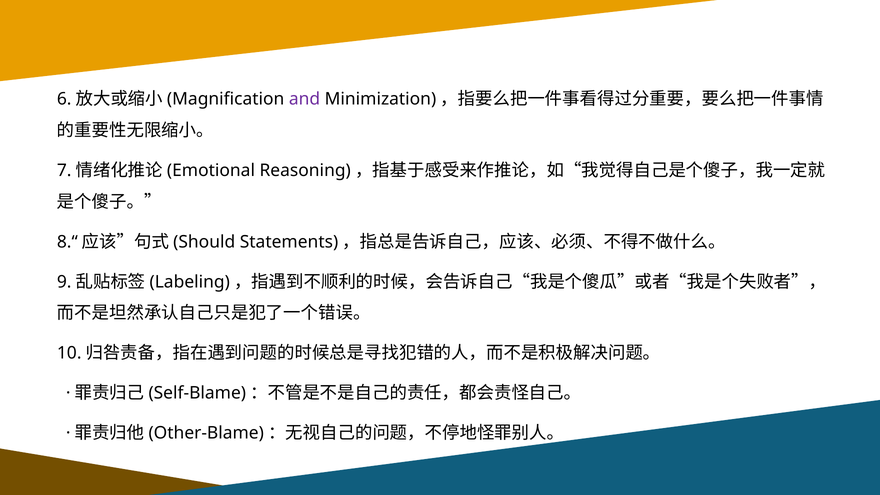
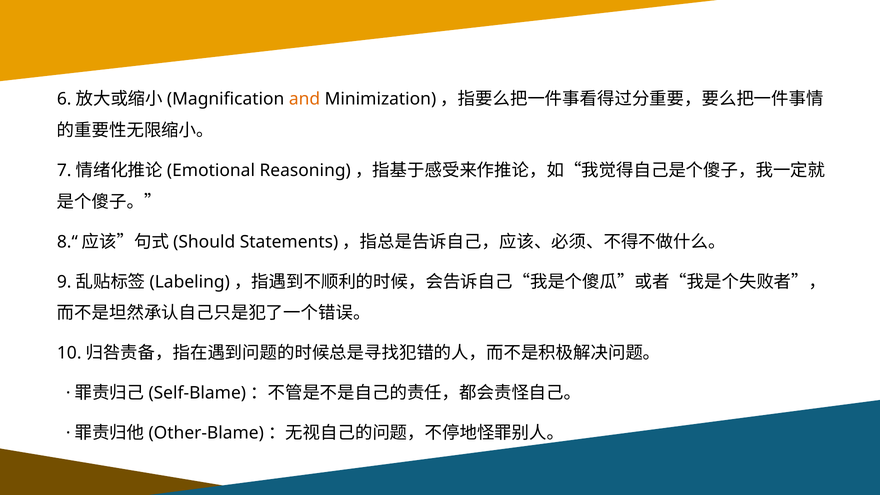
and colour: purple -> orange
